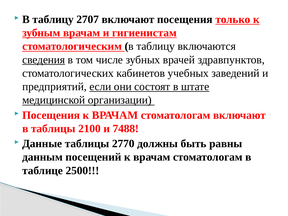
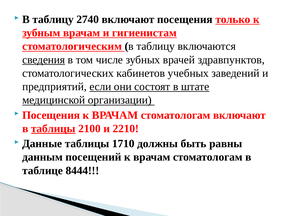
2707: 2707 -> 2740
таблицы at (53, 129) underline: none -> present
7488: 7488 -> 2210
2770: 2770 -> 1710
2500: 2500 -> 8444
